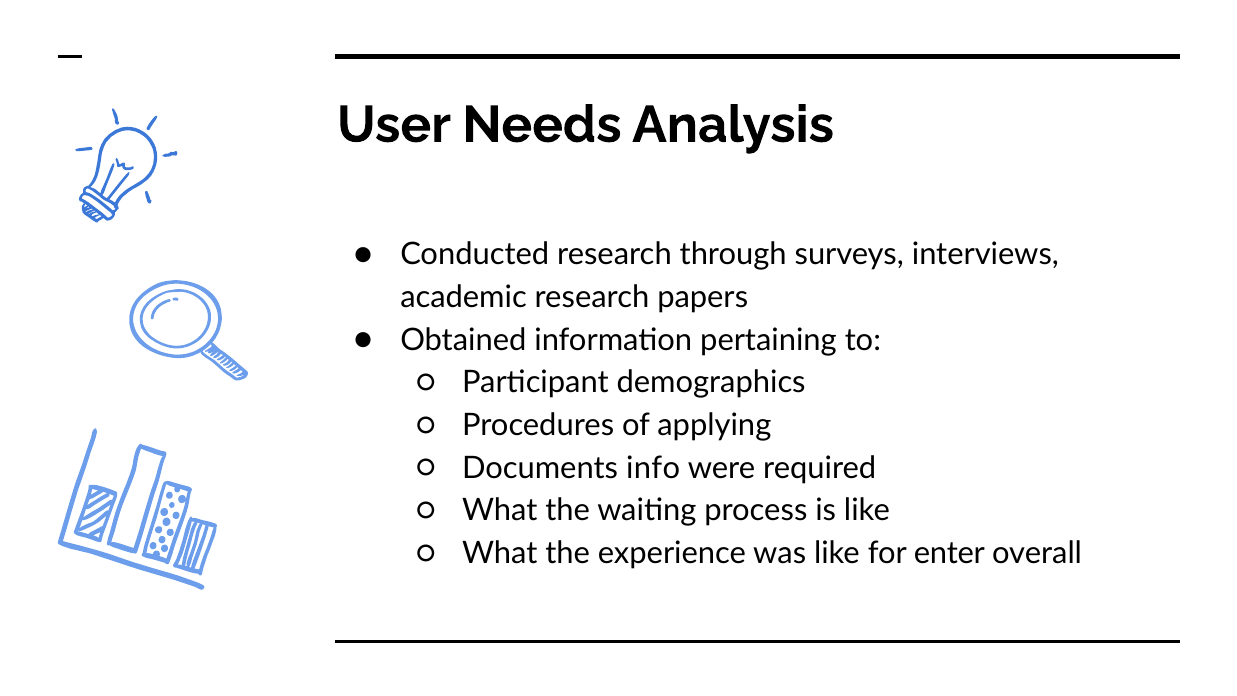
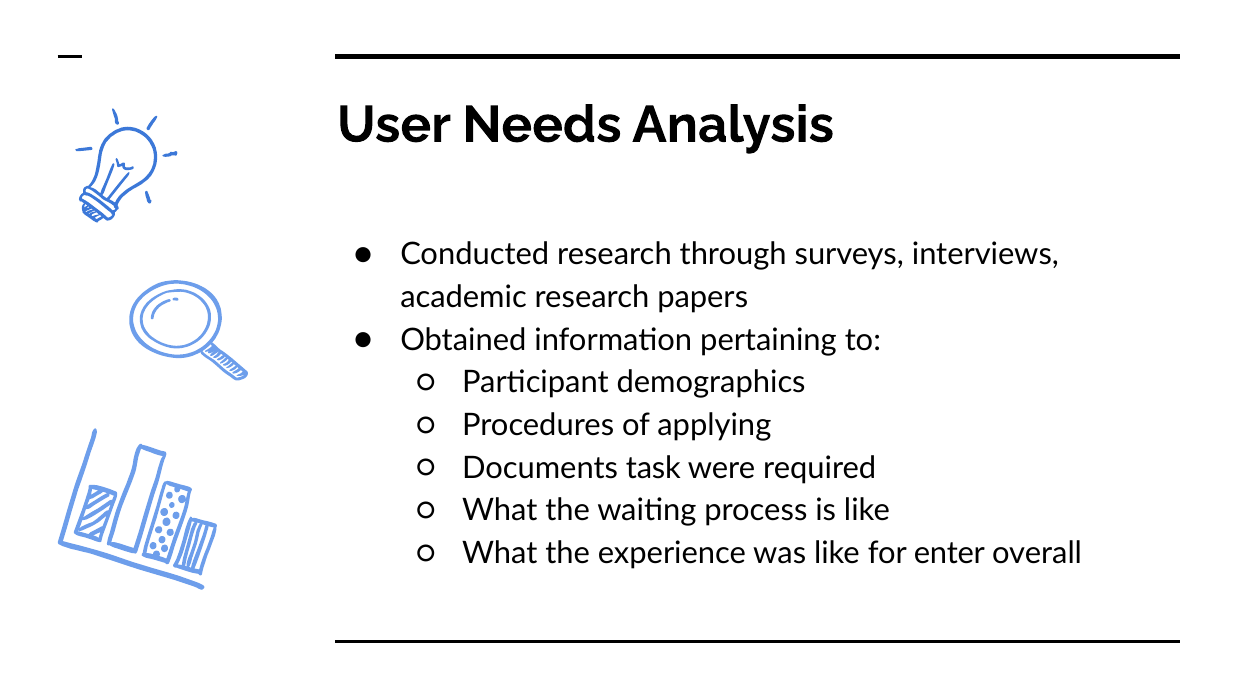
info: info -> task
